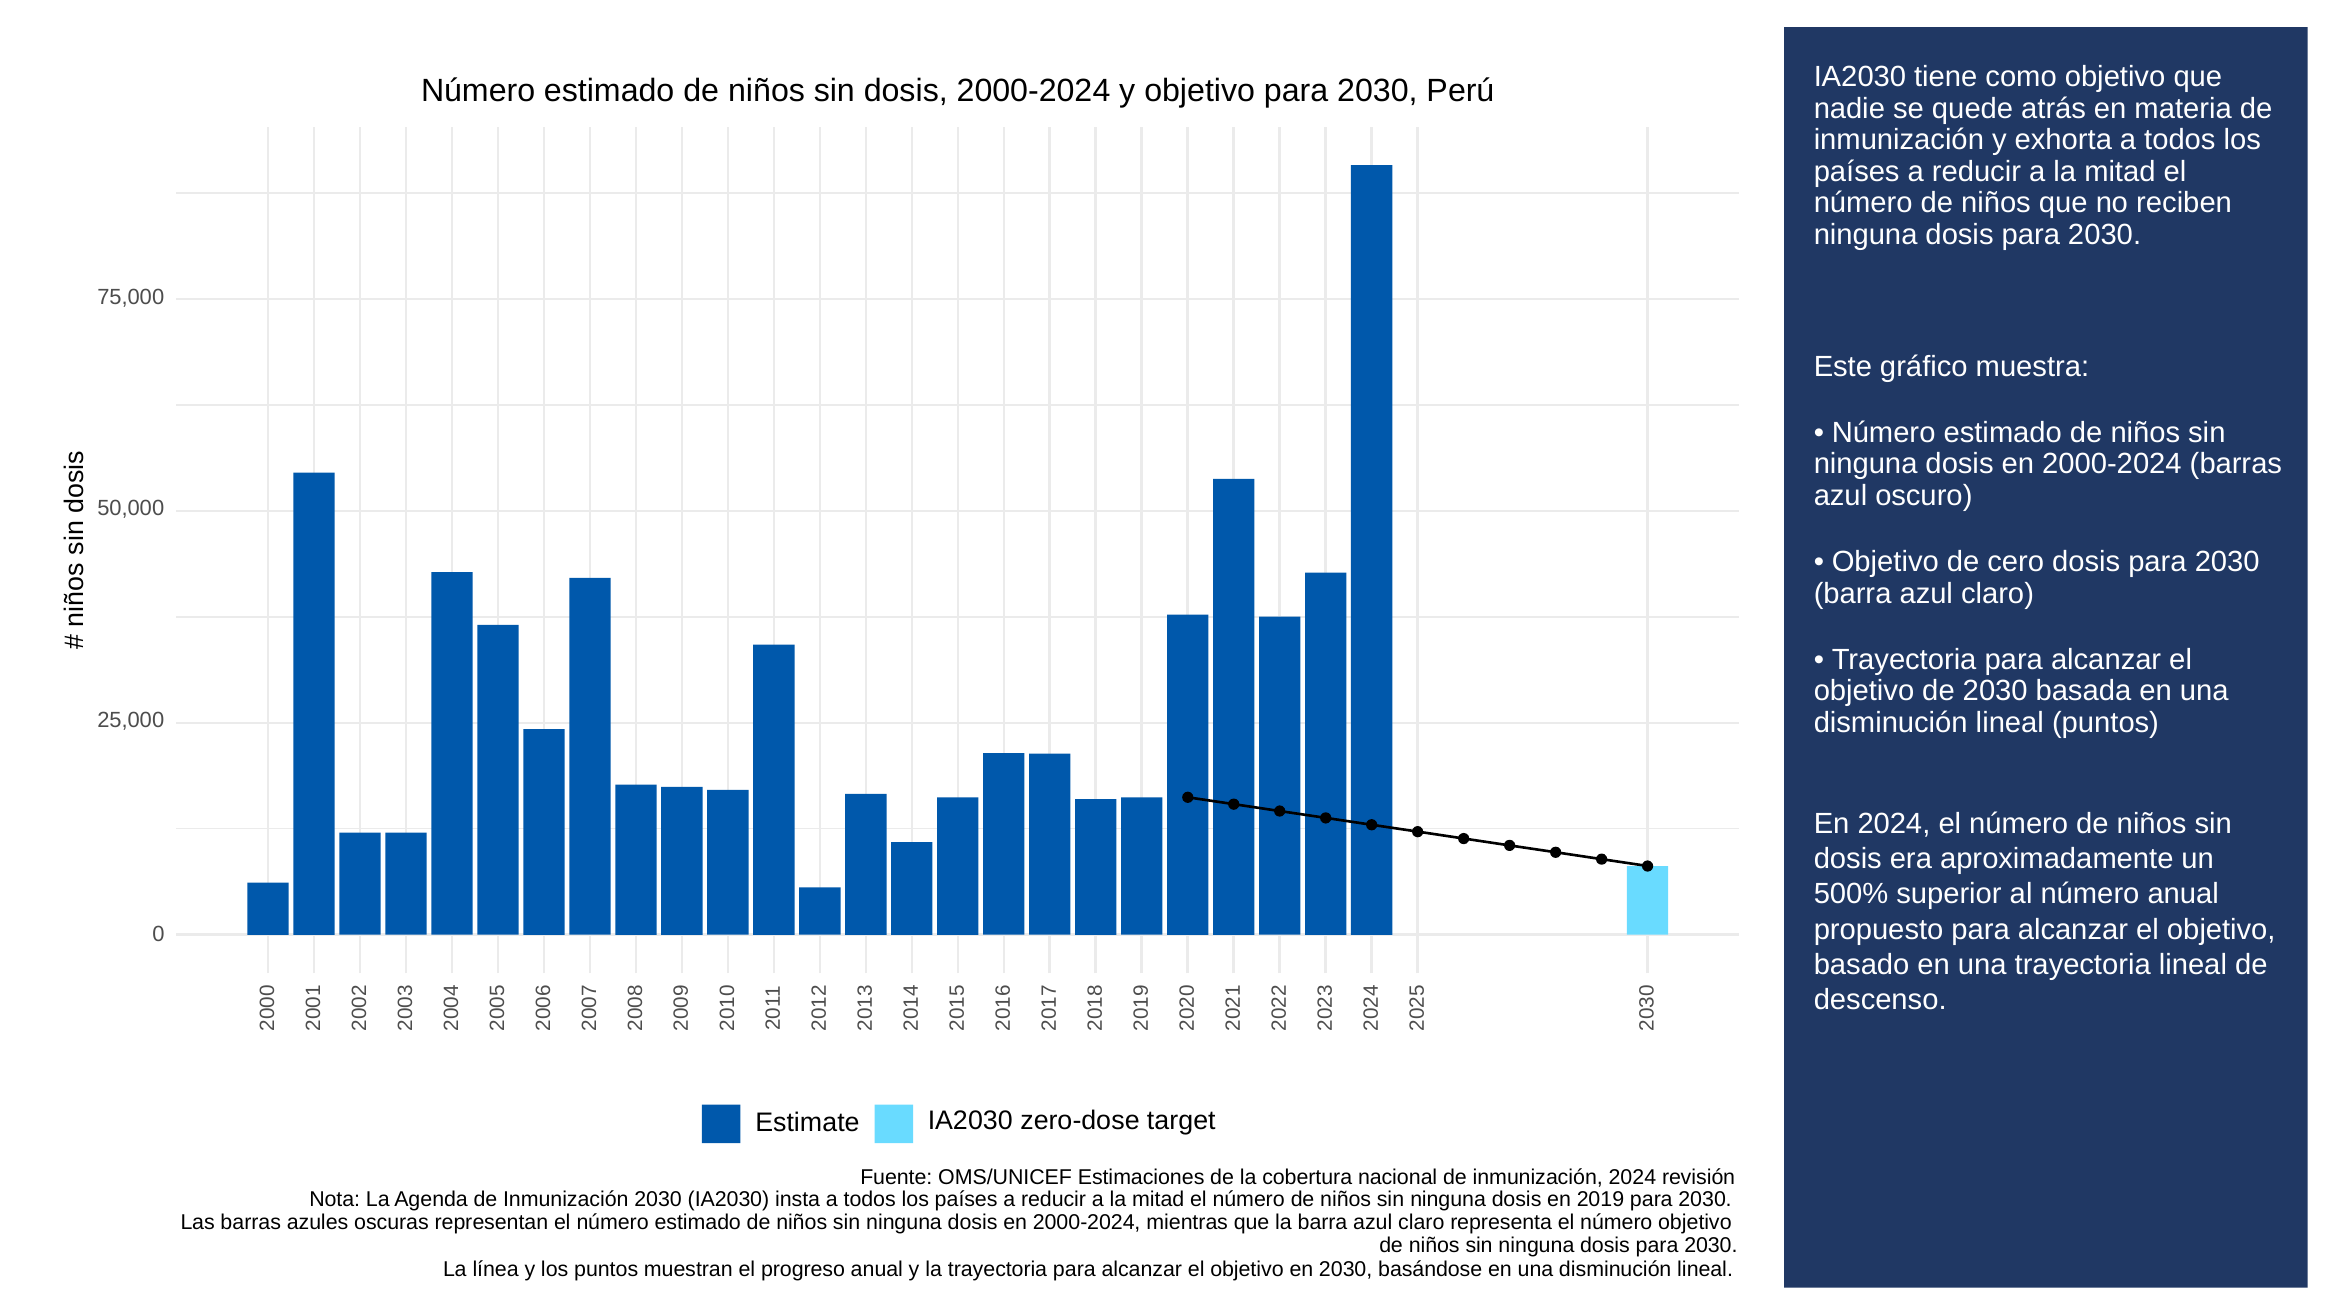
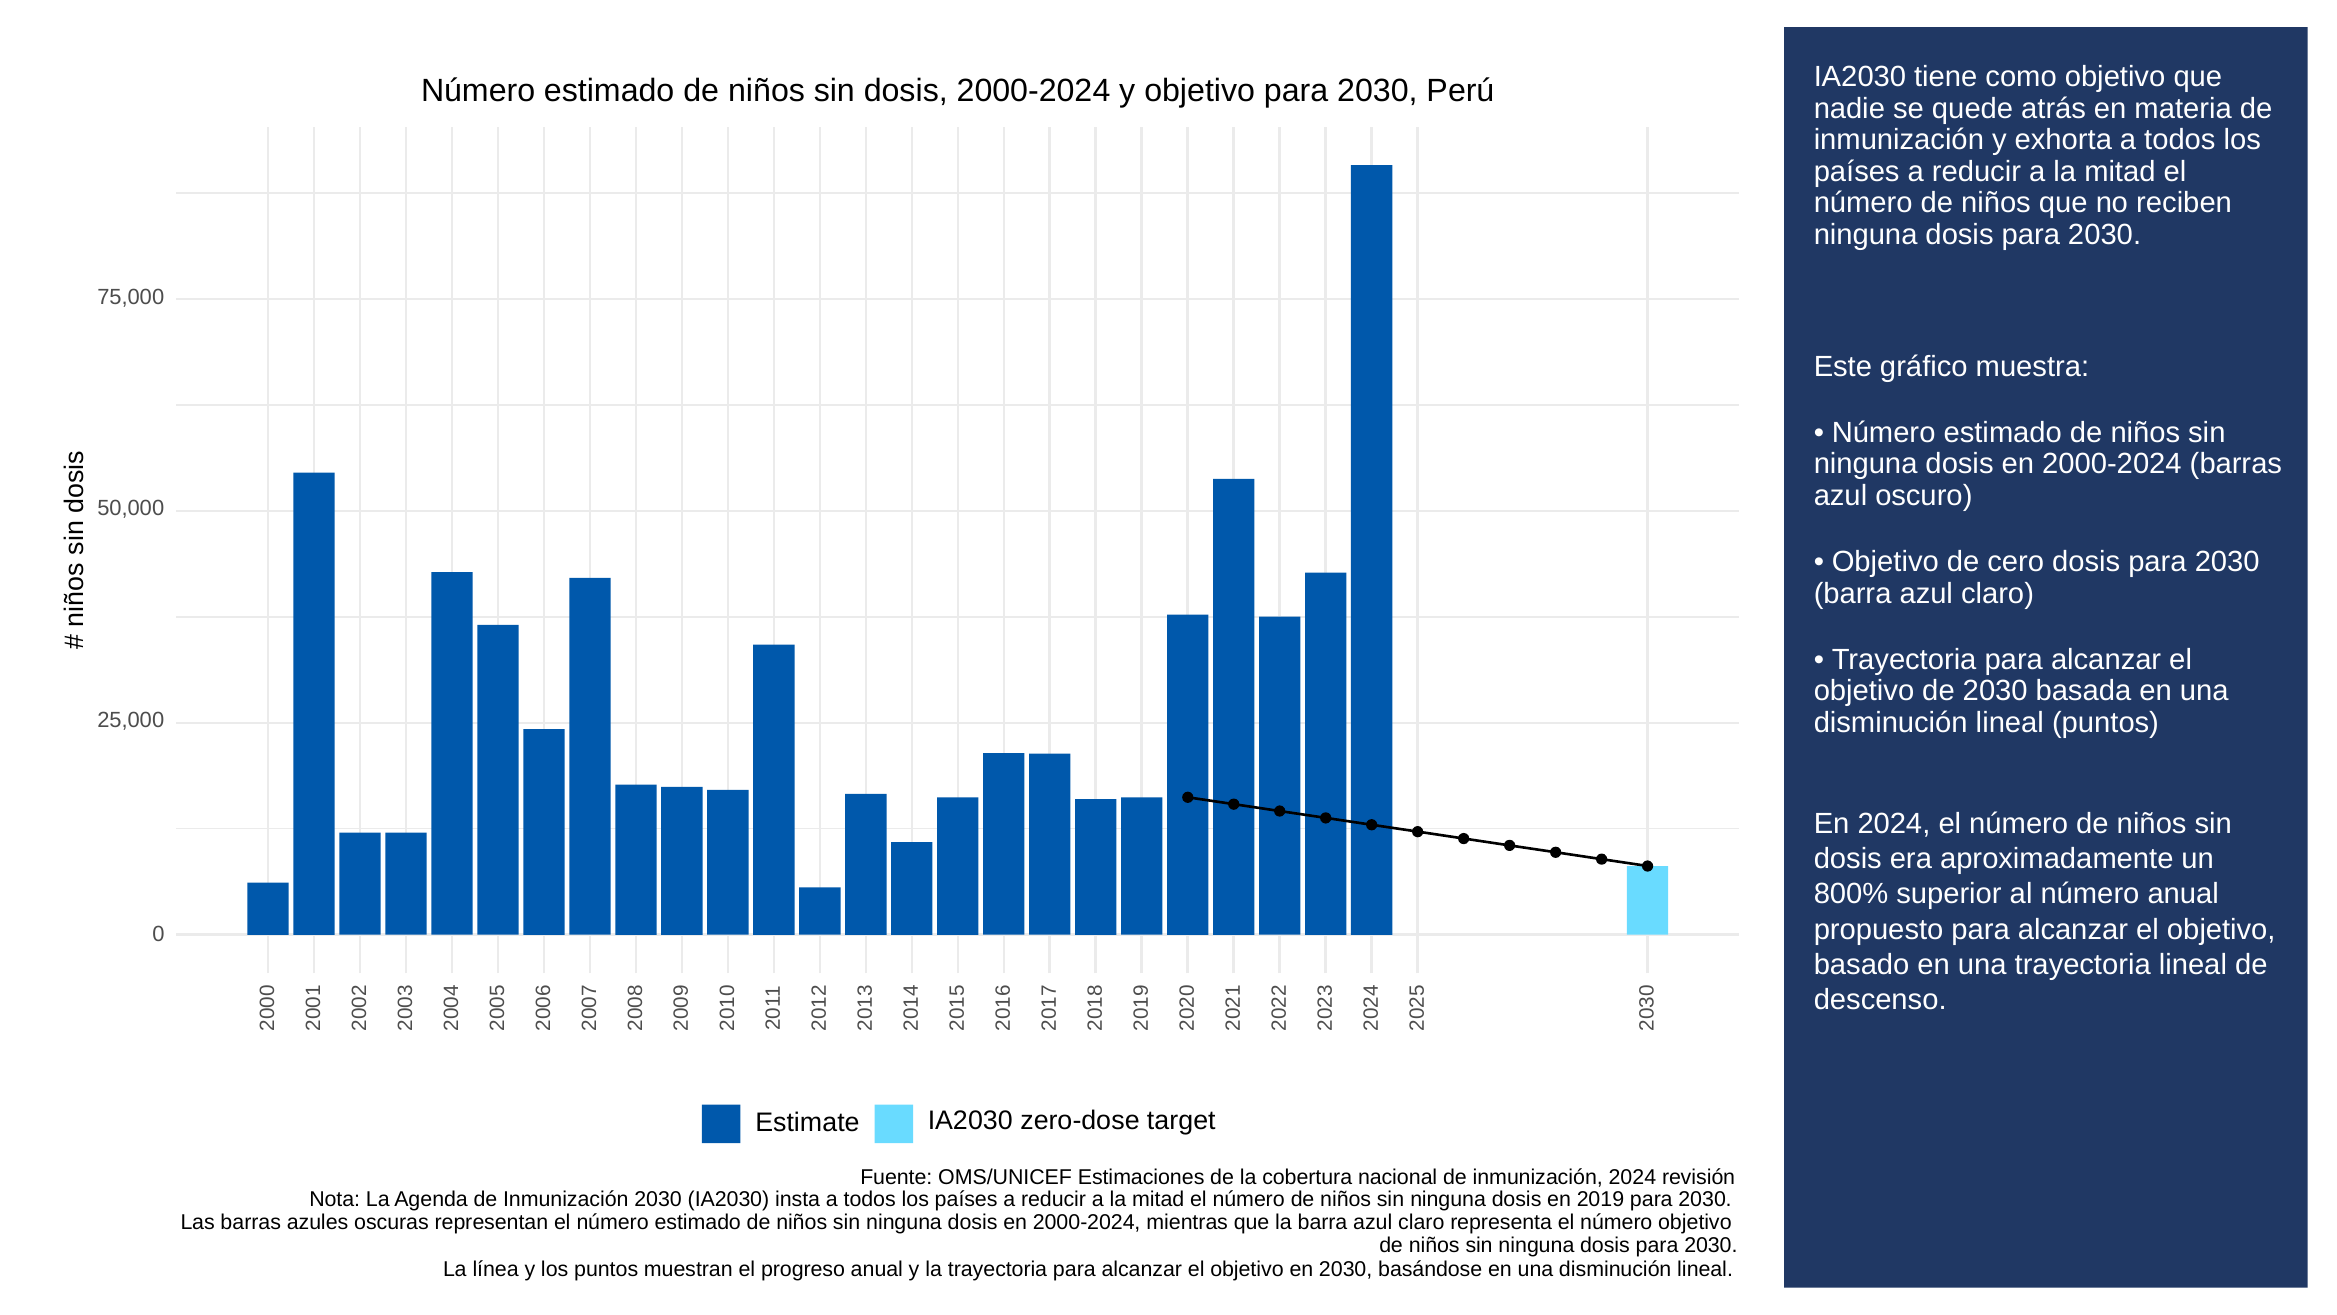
500%: 500% -> 800%
